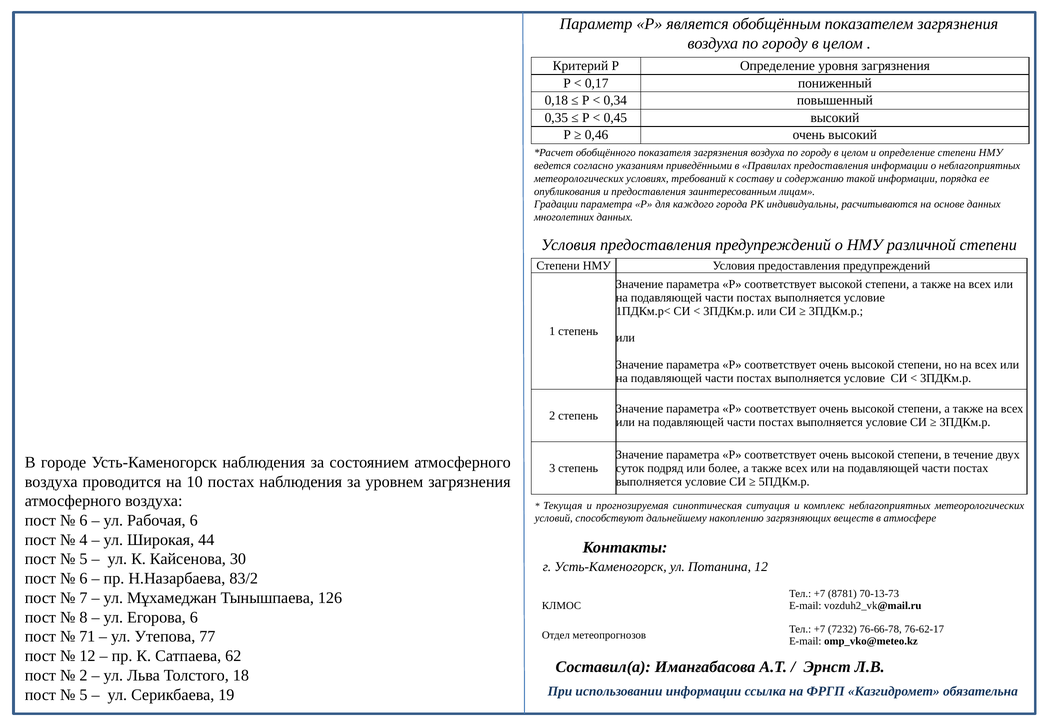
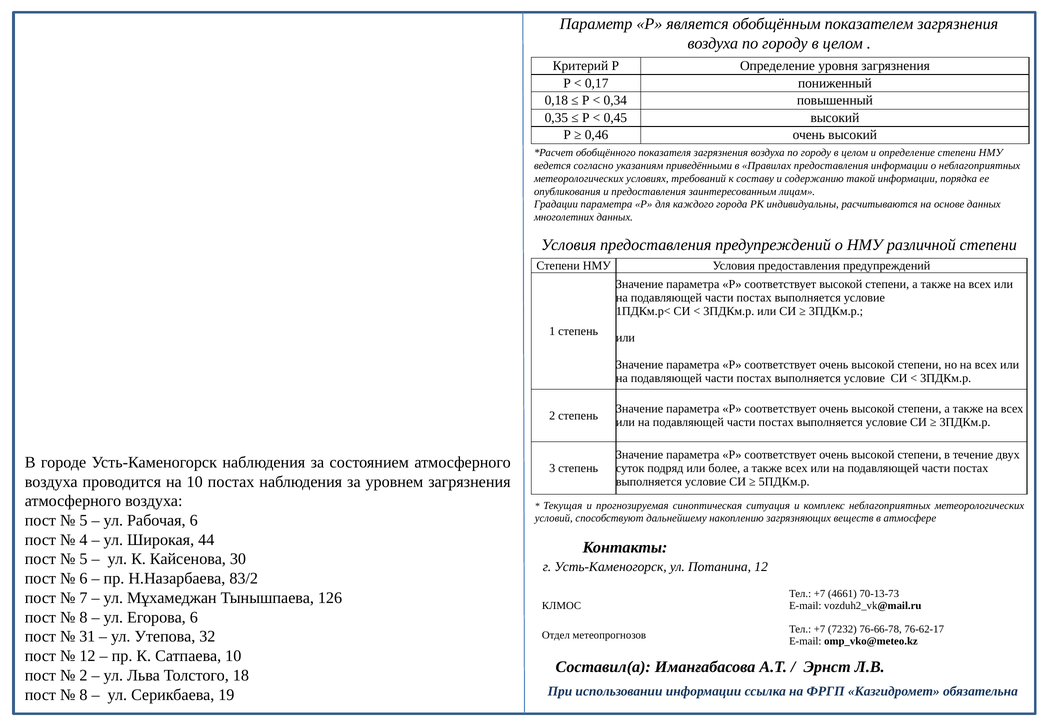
6 at (83, 521): 6 -> 5
8781: 8781 -> 4661
71: 71 -> 31
77: 77 -> 32
Сатпаева 62: 62 -> 10
5 at (83, 695): 5 -> 8
